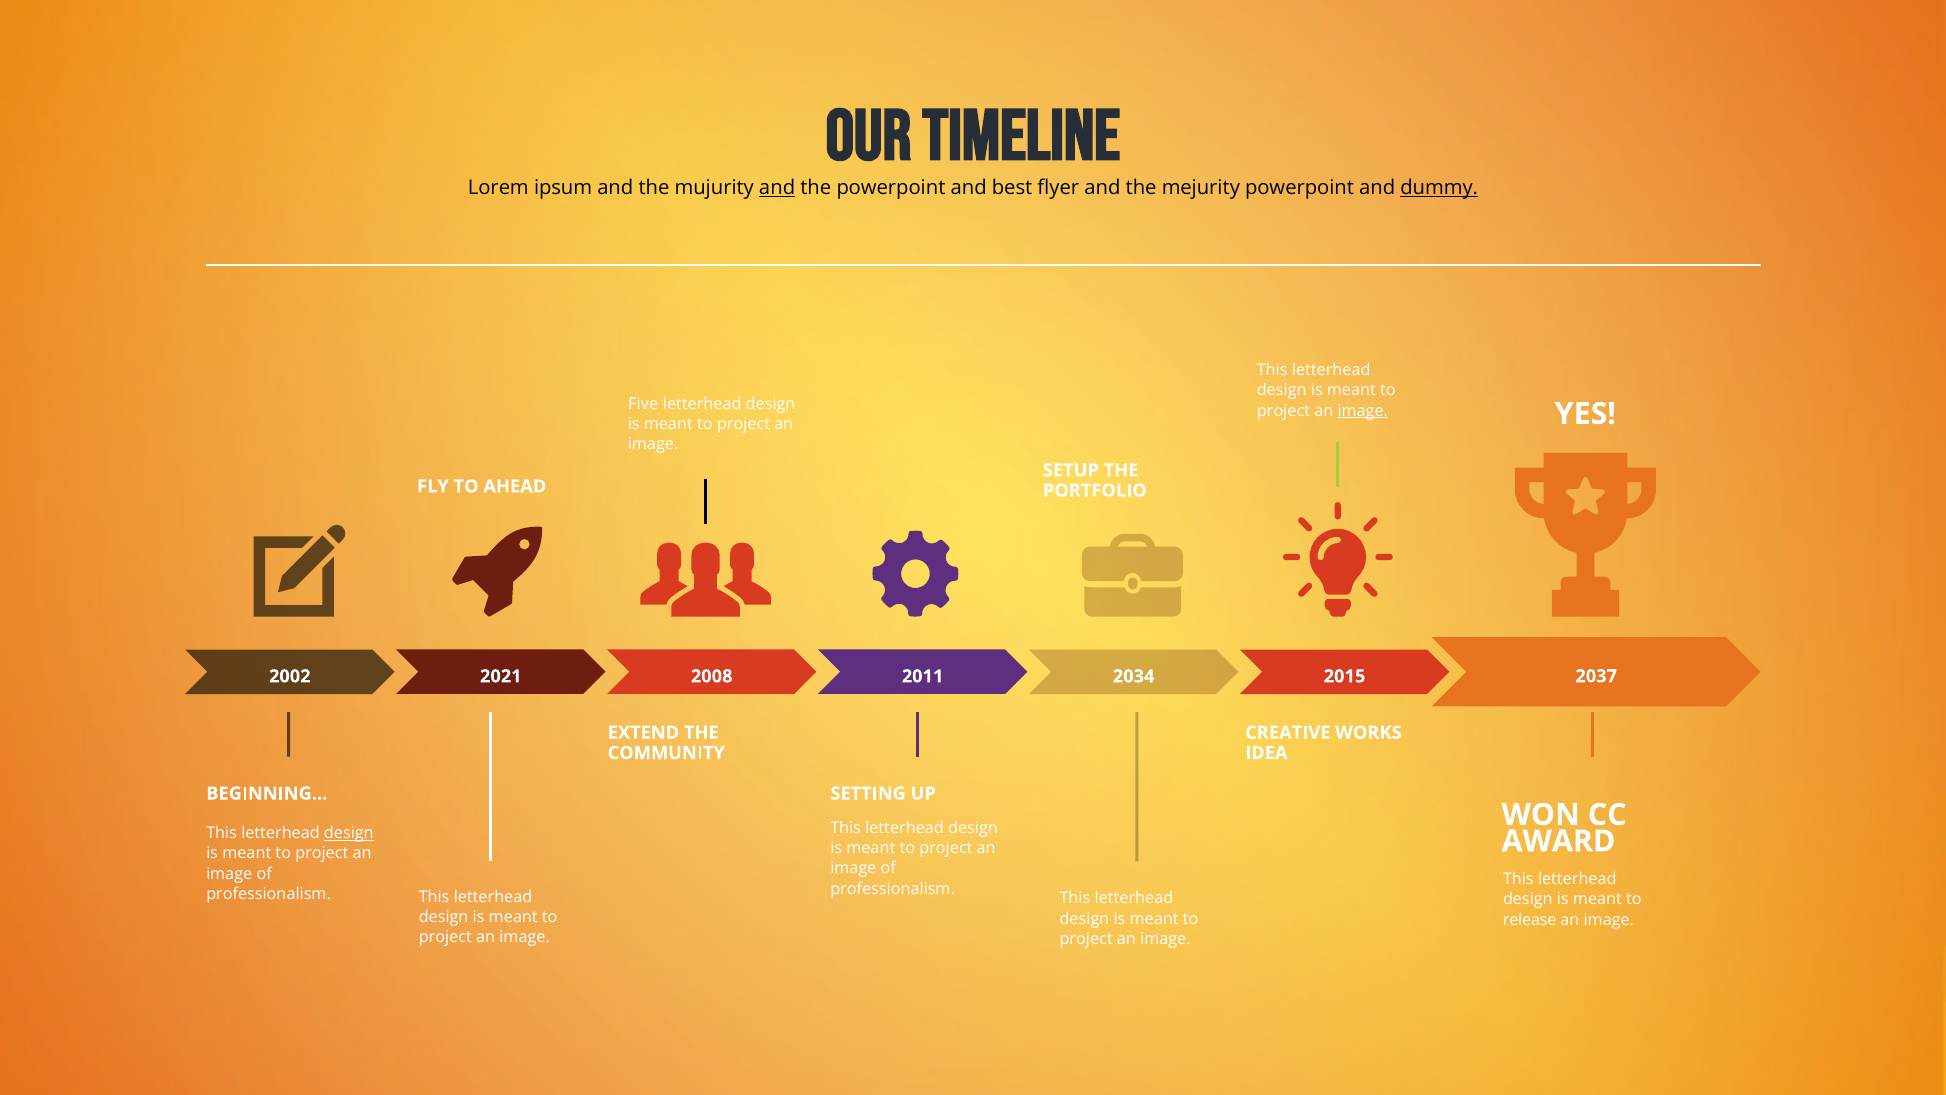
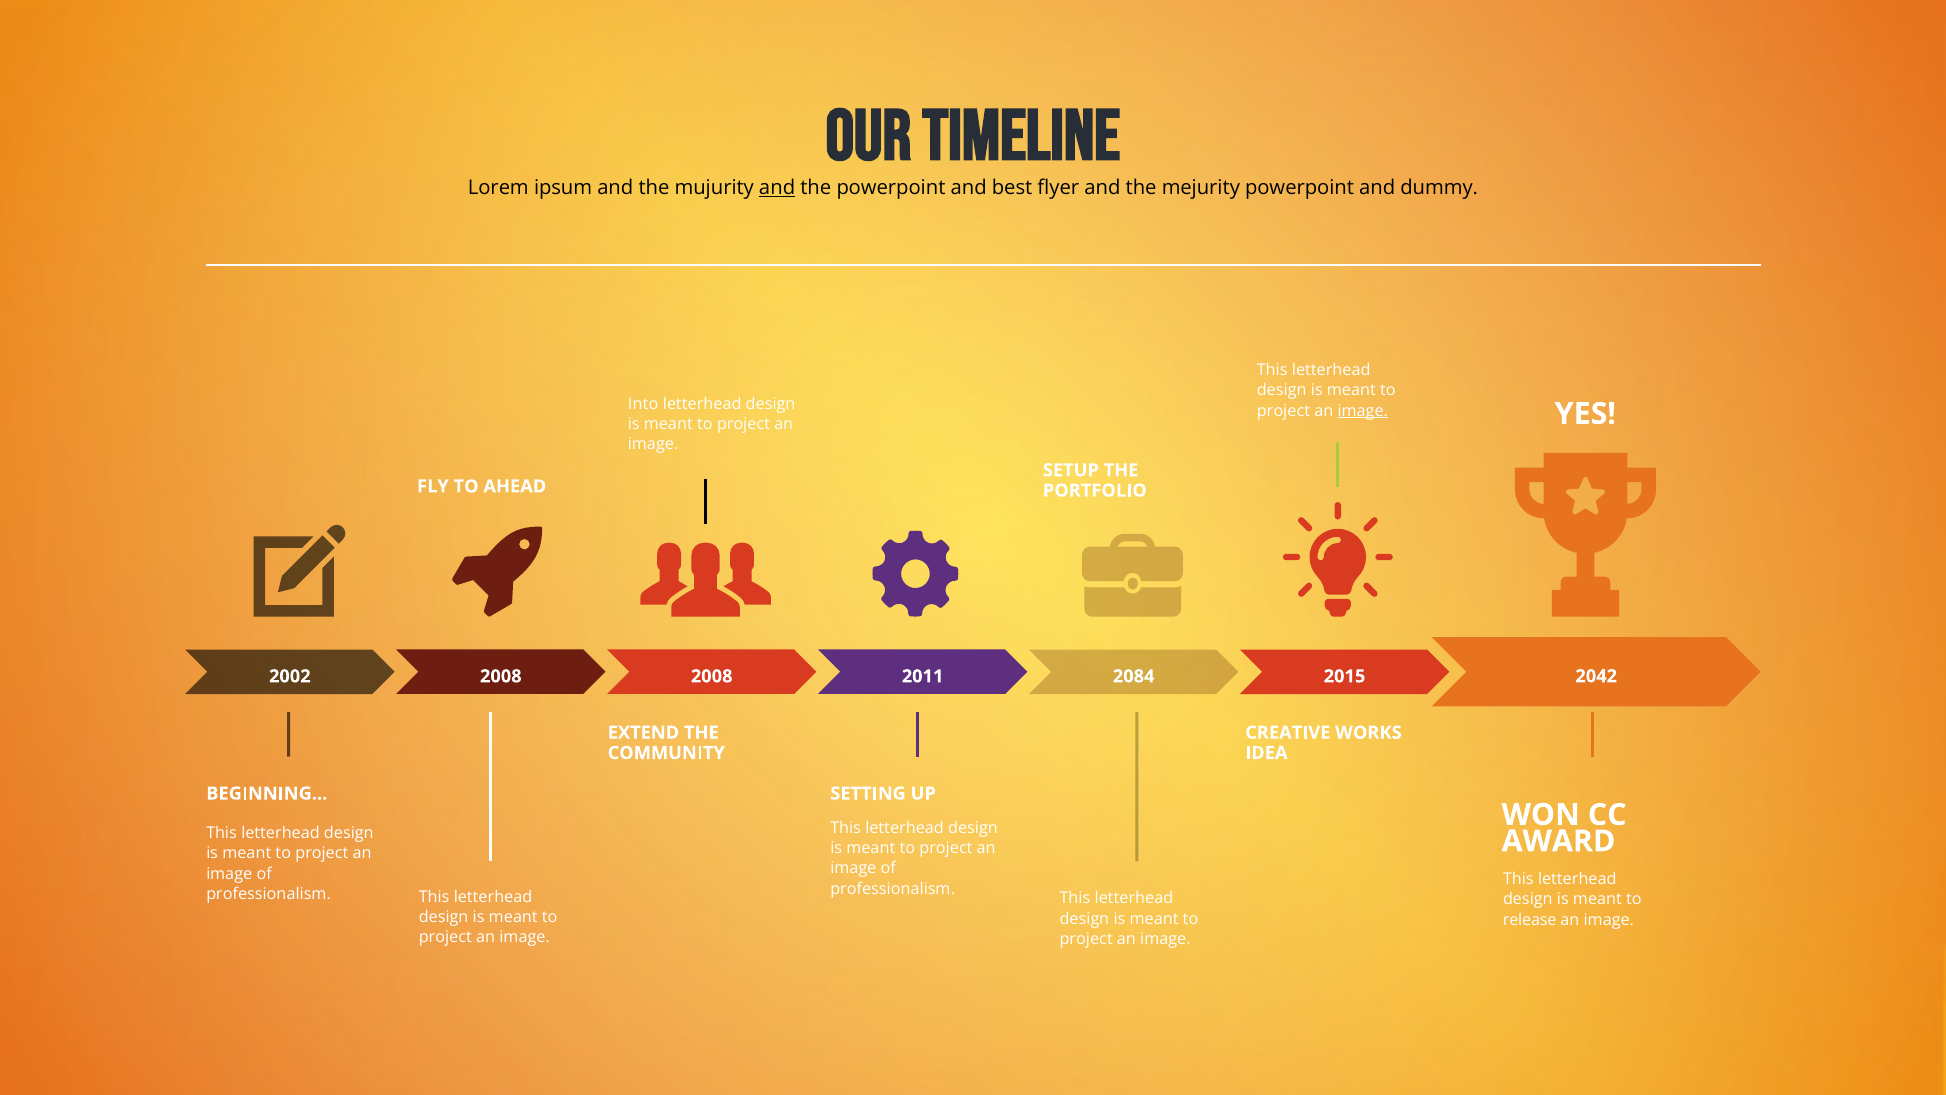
dummy underline: present -> none
Five: Five -> Into
2002 2021: 2021 -> 2008
2034: 2034 -> 2084
2037: 2037 -> 2042
design at (349, 833) underline: present -> none
